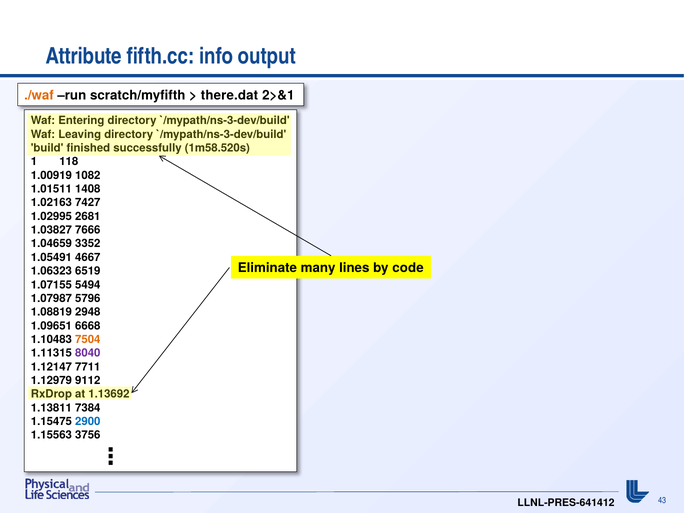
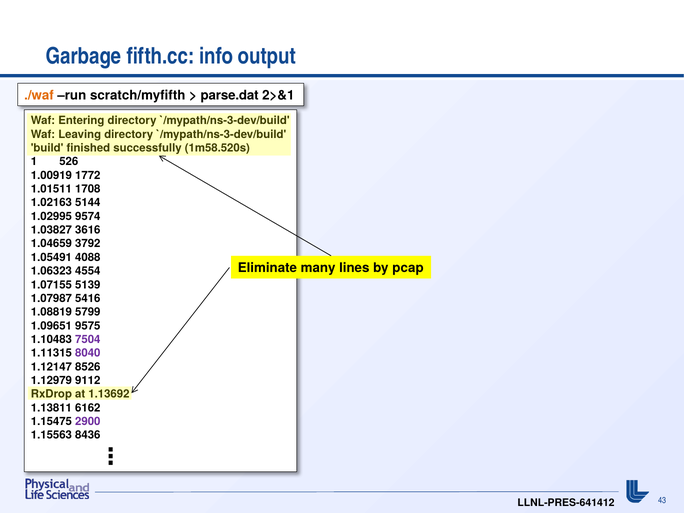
Attribute: Attribute -> Garbage
there.dat: there.dat -> parse.dat
118: 118 -> 526
1082: 1082 -> 1772
1408: 1408 -> 1708
7427: 7427 -> 5144
2681: 2681 -> 9574
7666: 7666 -> 3616
3352: 3352 -> 3792
4667: 4667 -> 4088
code: code -> pcap
6519: 6519 -> 4554
5494: 5494 -> 5139
5796: 5796 -> 5416
2948: 2948 -> 5799
6668: 6668 -> 9575
7504 colour: orange -> purple
7711: 7711 -> 8526
7384: 7384 -> 6162
2900 colour: blue -> purple
3756: 3756 -> 8436
